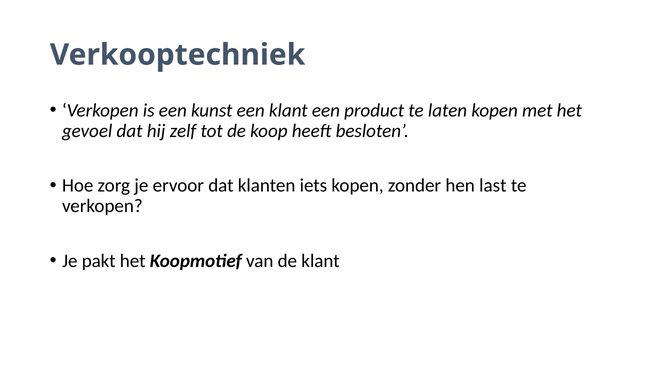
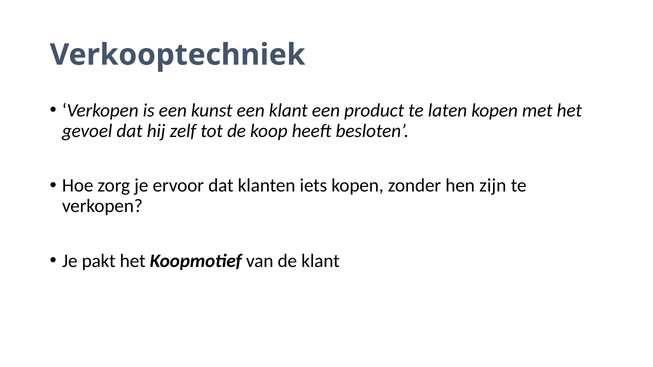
last: last -> zijn
